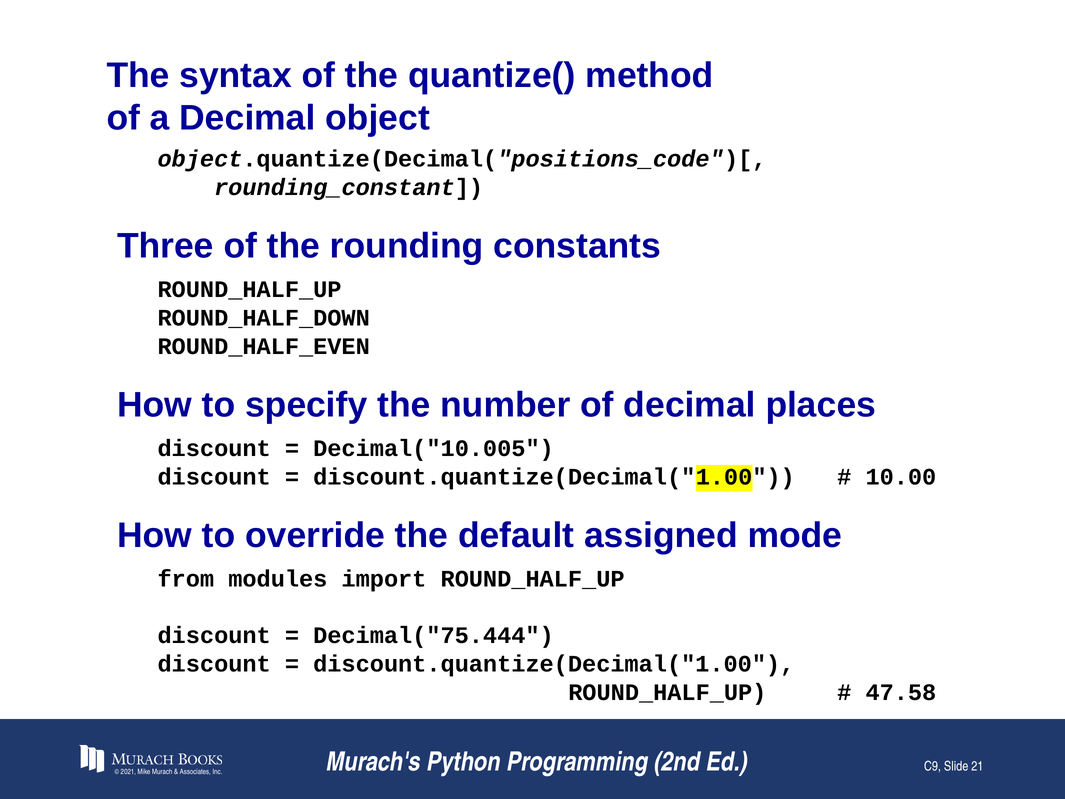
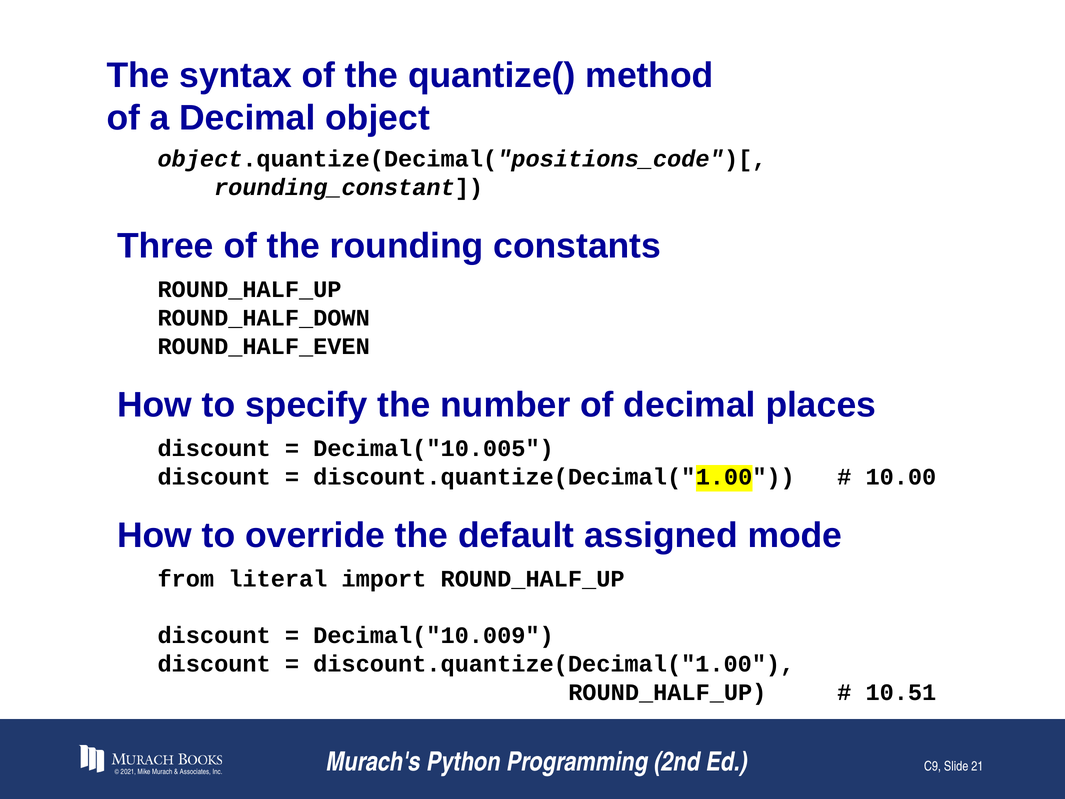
modules: modules -> literal
Decimal("75.444: Decimal("75.444 -> Decimal("10.009
47.58: 47.58 -> 10.51
